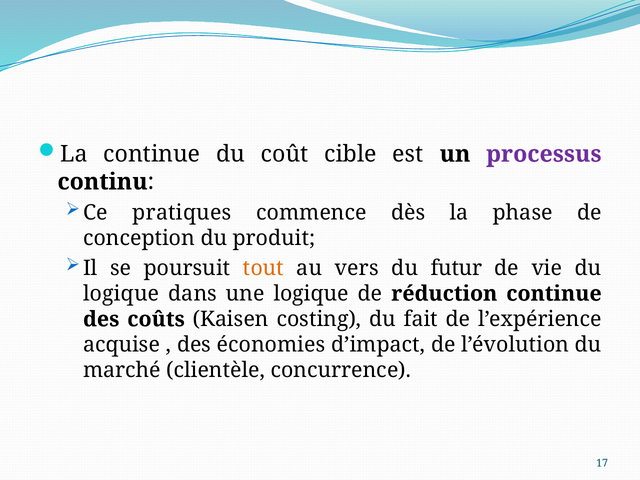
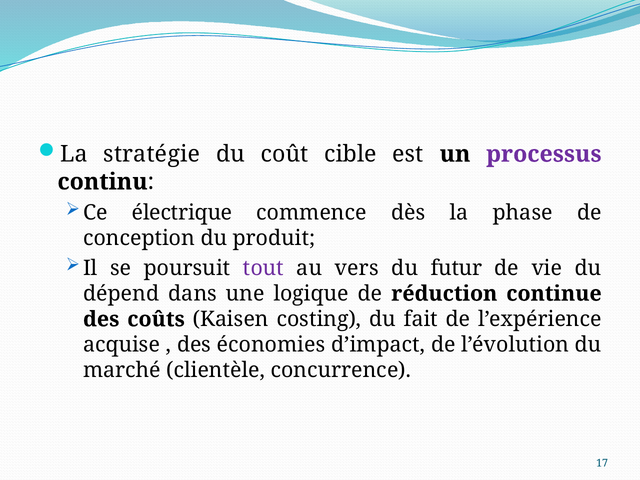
La continue: continue -> stratégie
pratiques: pratiques -> électrique
tout colour: orange -> purple
logique at (121, 294): logique -> dépend
